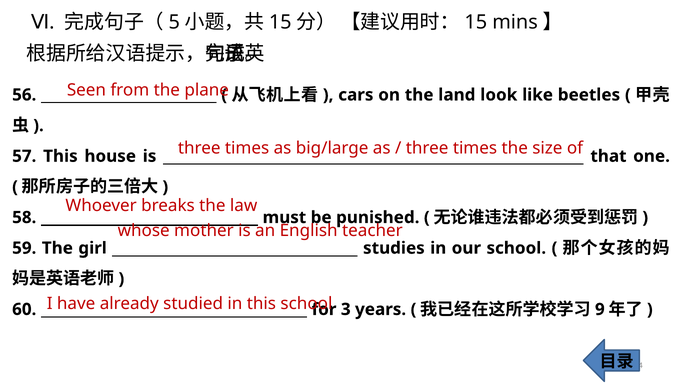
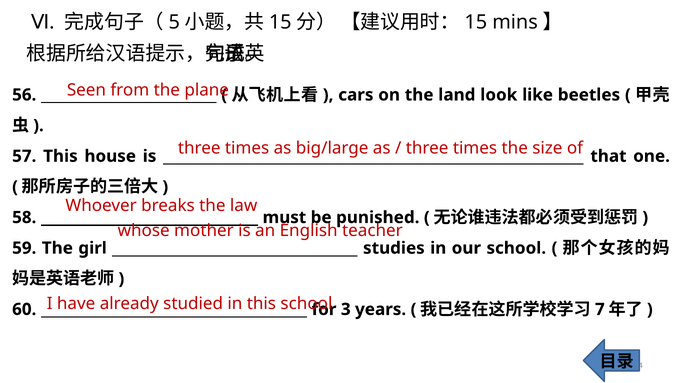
9: 9 -> 7
